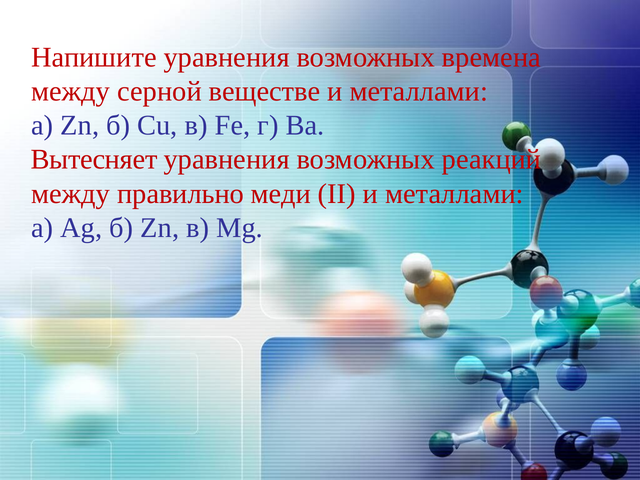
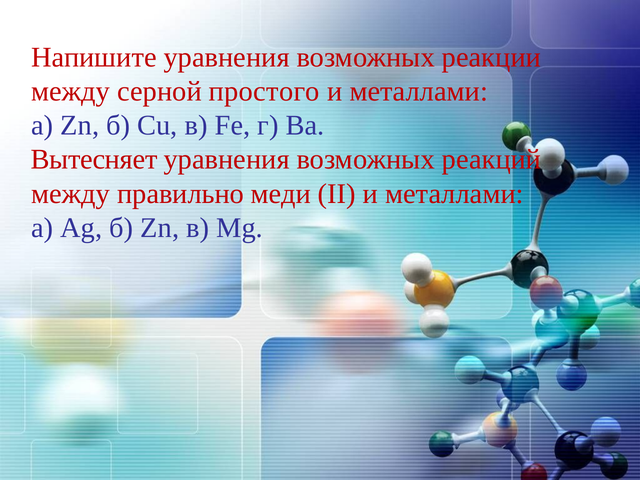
времена: времена -> реакции
веществе: веществе -> простого
